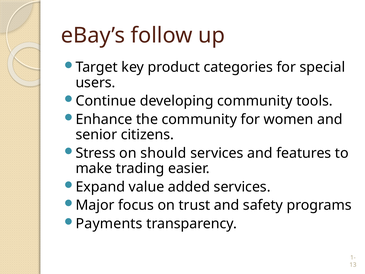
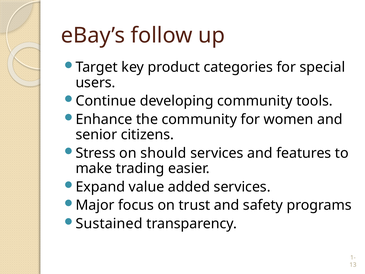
Payments: Payments -> Sustained
